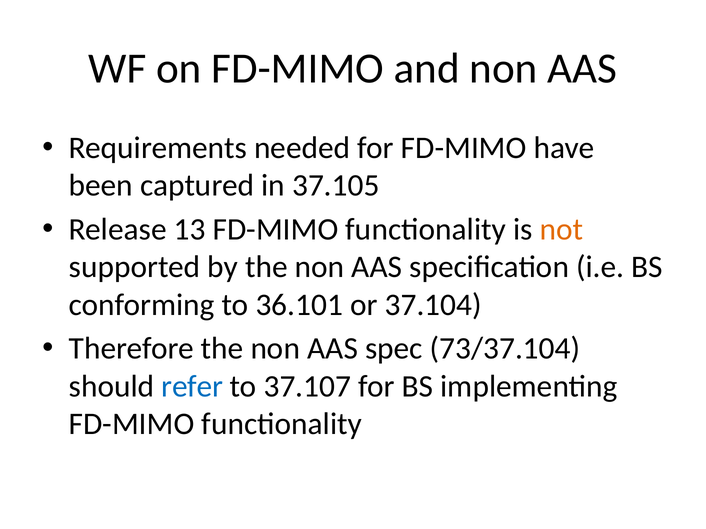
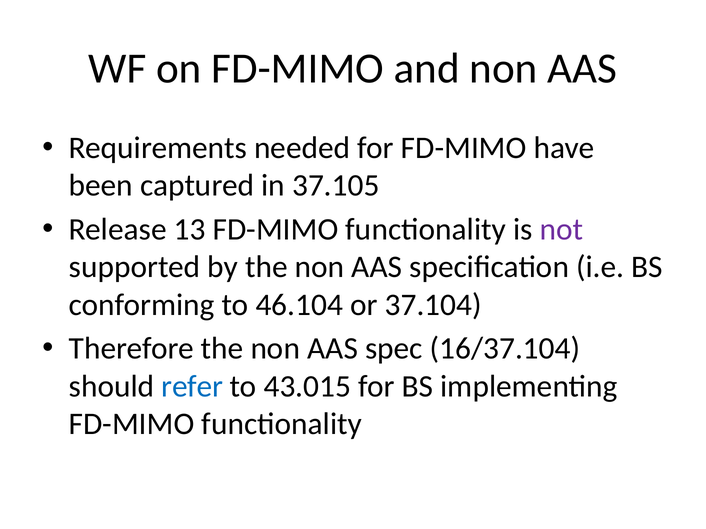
not colour: orange -> purple
36.101: 36.101 -> 46.104
73/37.104: 73/37.104 -> 16/37.104
37.107: 37.107 -> 43.015
